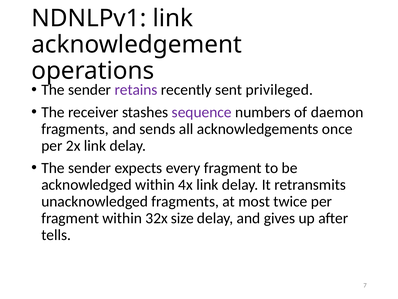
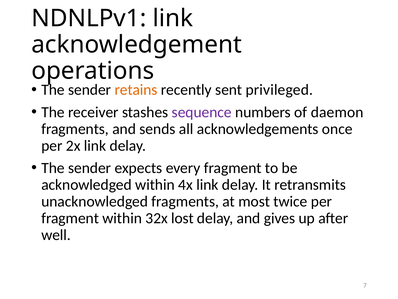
retains colour: purple -> orange
size: size -> lost
tells: tells -> well
